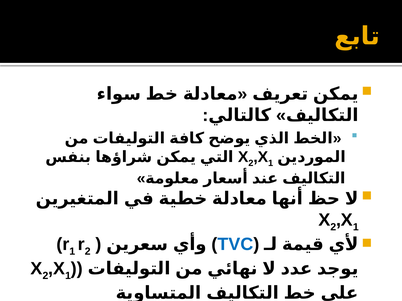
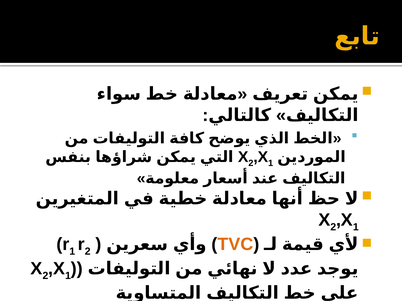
TVC colour: blue -> orange
